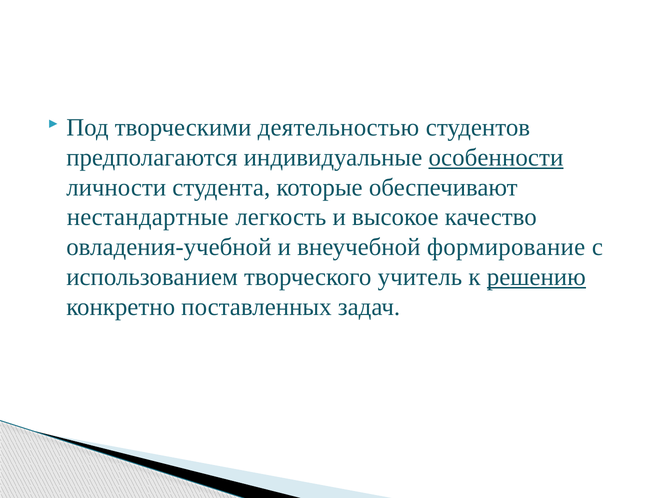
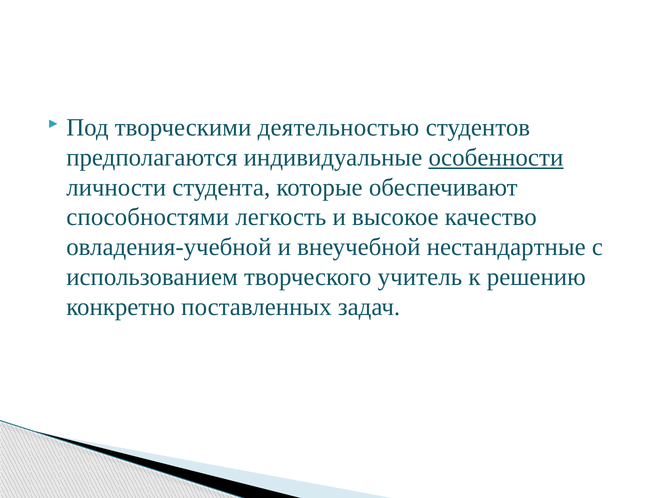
нестандартные: нестандартные -> способностями
формирование: формирование -> нестандартные
решению underline: present -> none
